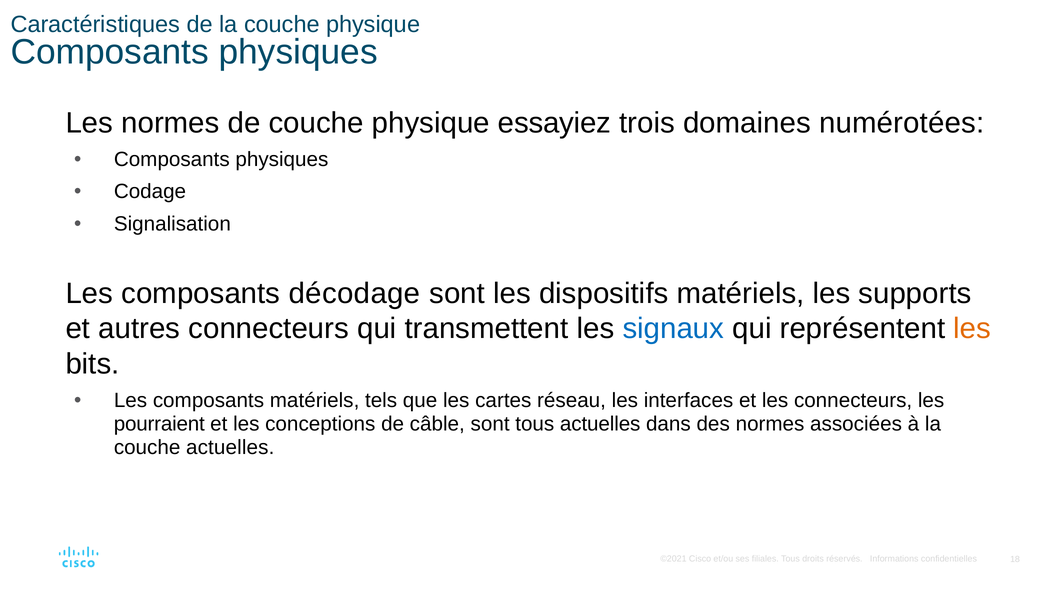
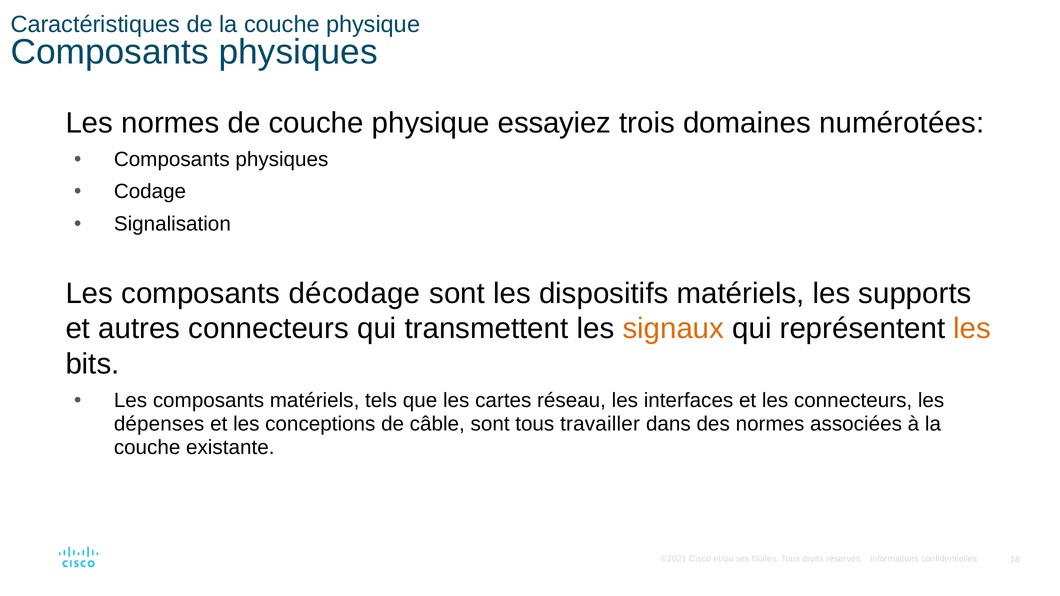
signaux colour: blue -> orange
pourraient: pourraient -> dépenses
tous actuelles: actuelles -> travailler
couche actuelles: actuelles -> existante
